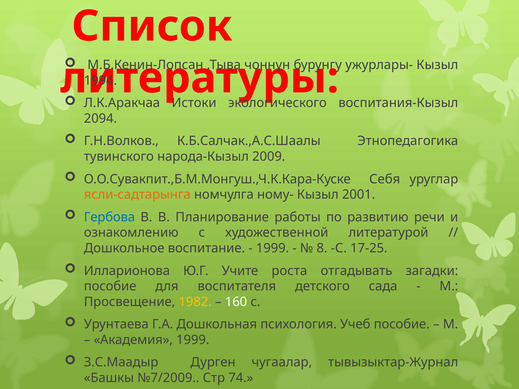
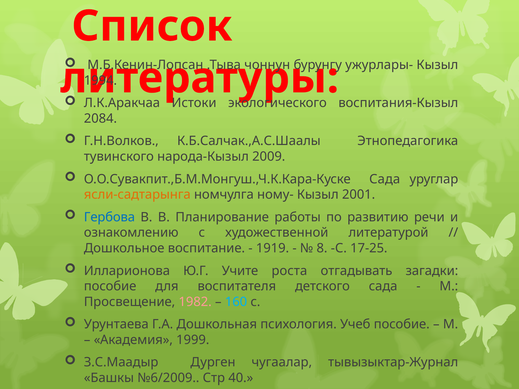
2094: 2094 -> 2084
О.О.Сувакпит.,Б.М.Монгуш.,Ч.К.Кара-Куске Себя: Себя -> Сада
1999 at (273, 248): 1999 -> 1919
1982 colour: yellow -> pink
160 colour: white -> light blue
№7/2009: №7/2009 -> №6/2009
74: 74 -> 40
